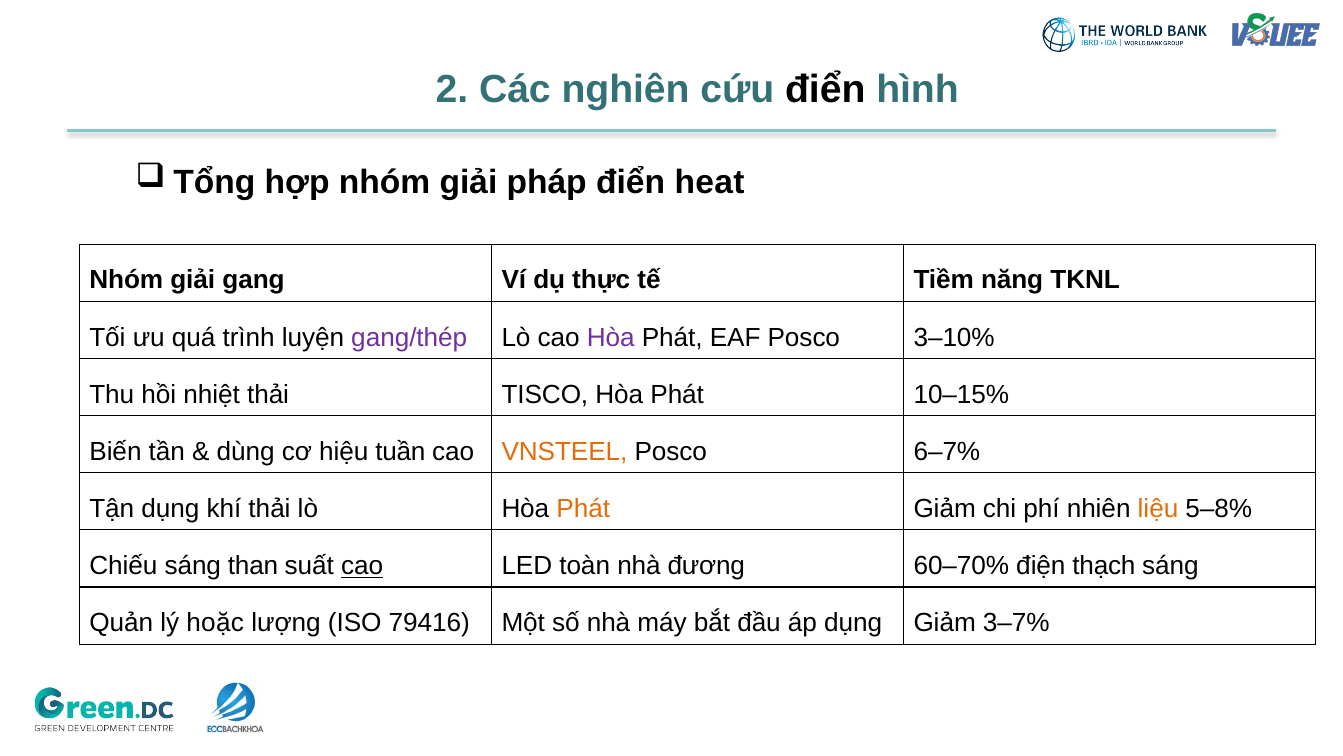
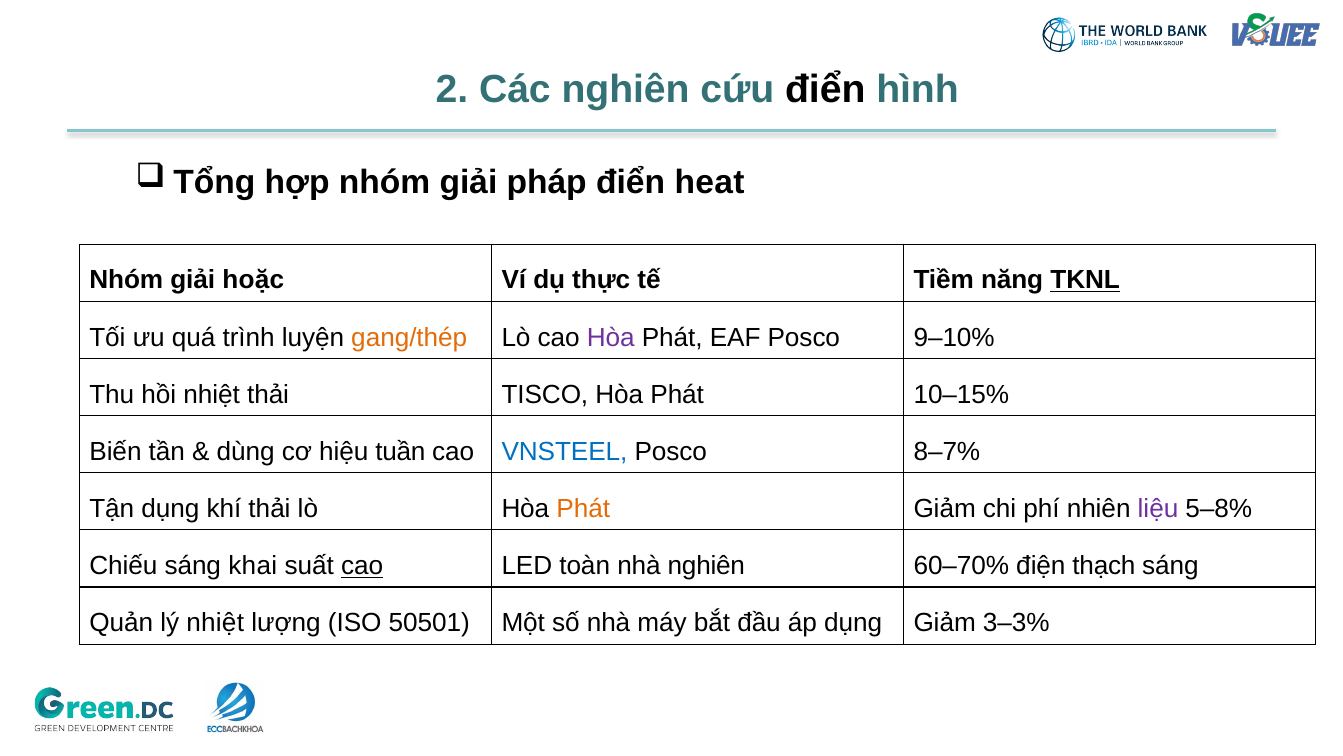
gang: gang -> hoặc
TKNL underline: none -> present
gang/thép colour: purple -> orange
3–10%: 3–10% -> 9–10%
VNSTEEL colour: orange -> blue
6–7%: 6–7% -> 8–7%
liệu colour: orange -> purple
than: than -> khai
nhà đương: đương -> nghiên
lý hoặc: hoặc -> nhiệt
79416: 79416 -> 50501
3–7%: 3–7% -> 3–3%
